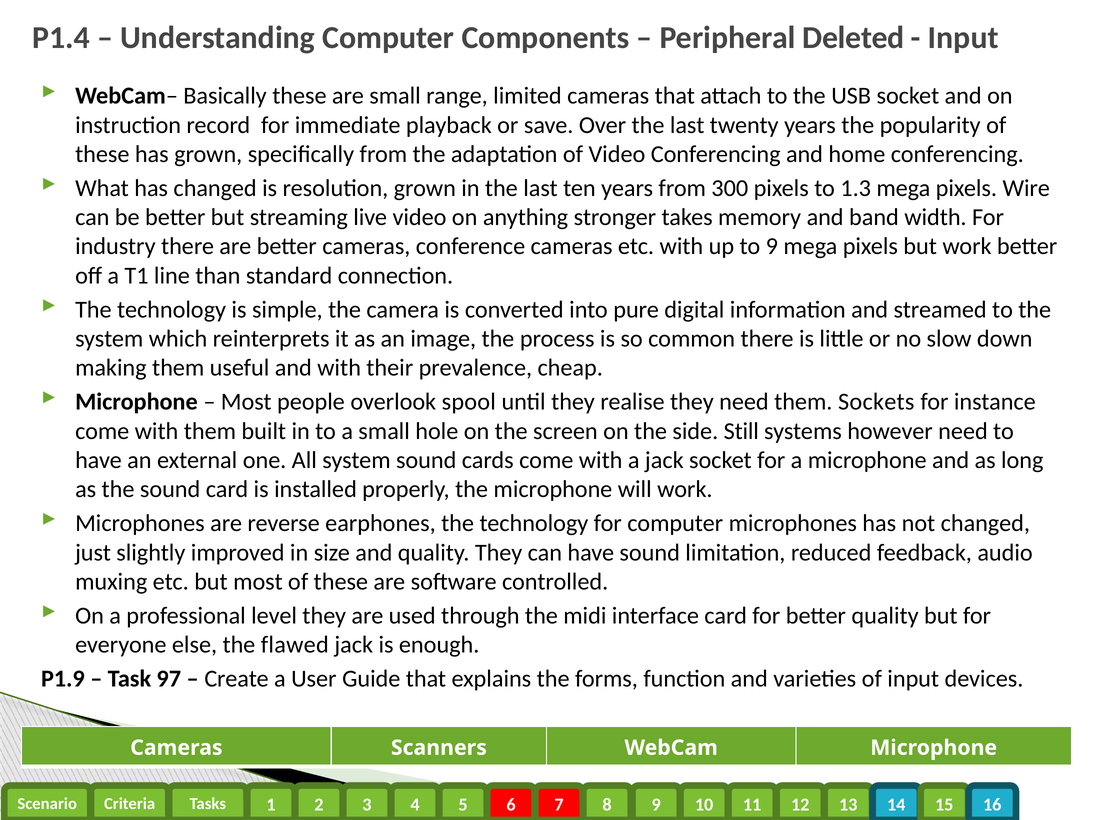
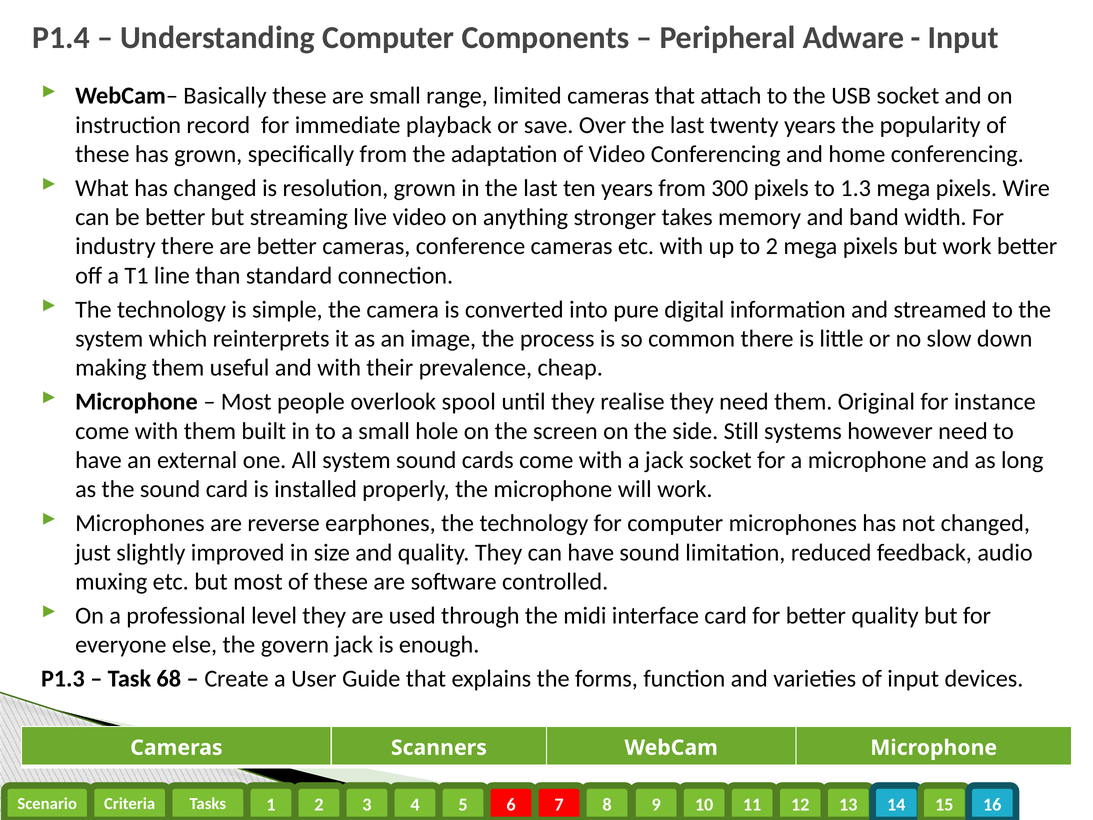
Deleted: Deleted -> Adware
to 9: 9 -> 2
Sockets: Sockets -> Original
flawed: flawed -> govern
P1.9: P1.9 -> P1.3
97: 97 -> 68
